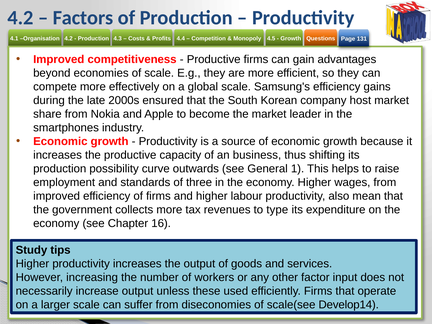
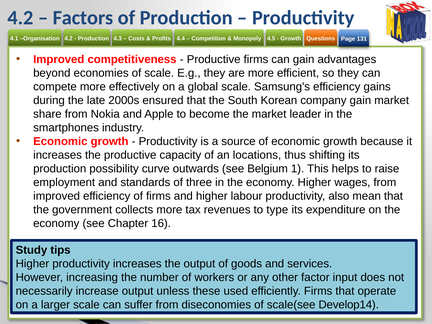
company host: host -> gain
business: business -> locations
General: General -> Belgium
